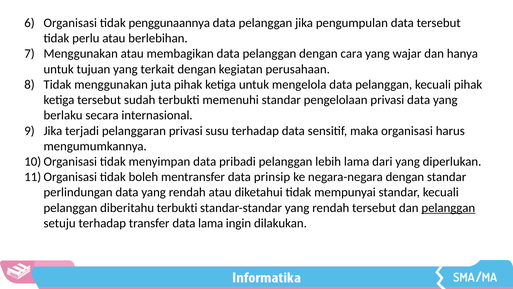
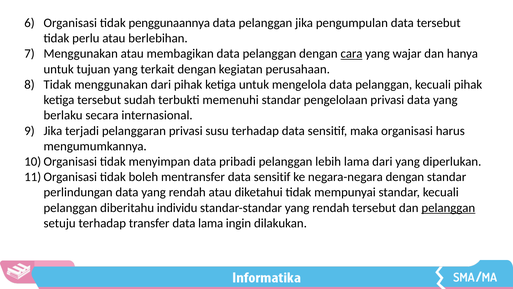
cara underline: none -> present
menggunakan juta: juta -> dari
mentransfer data prinsip: prinsip -> sensitif
diberitahu terbukti: terbukti -> individu
